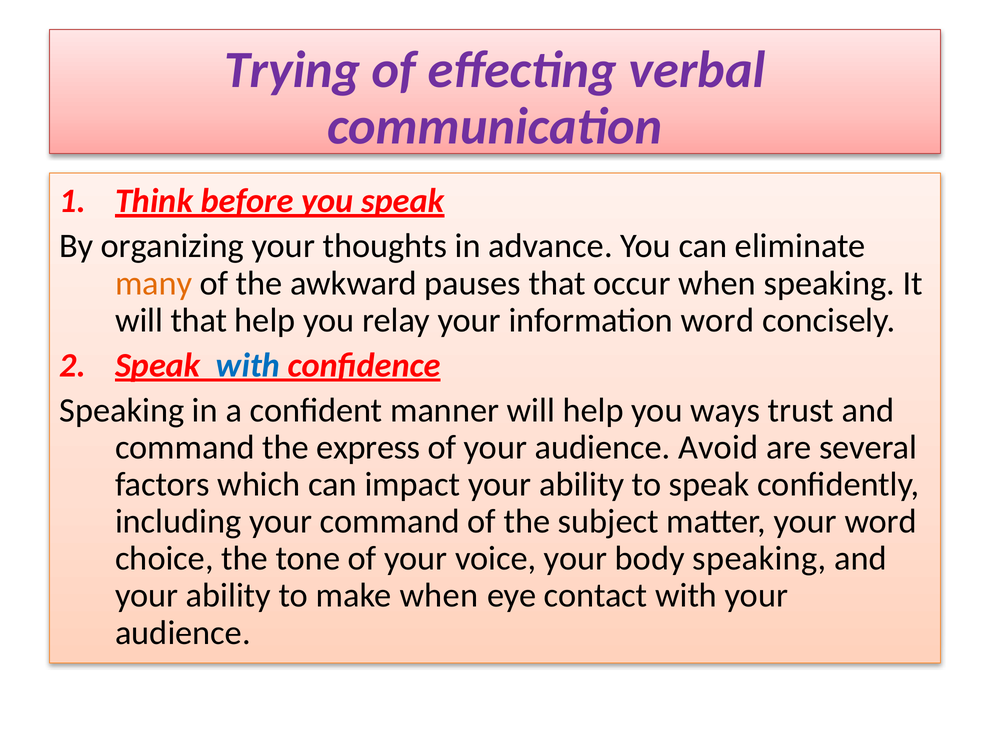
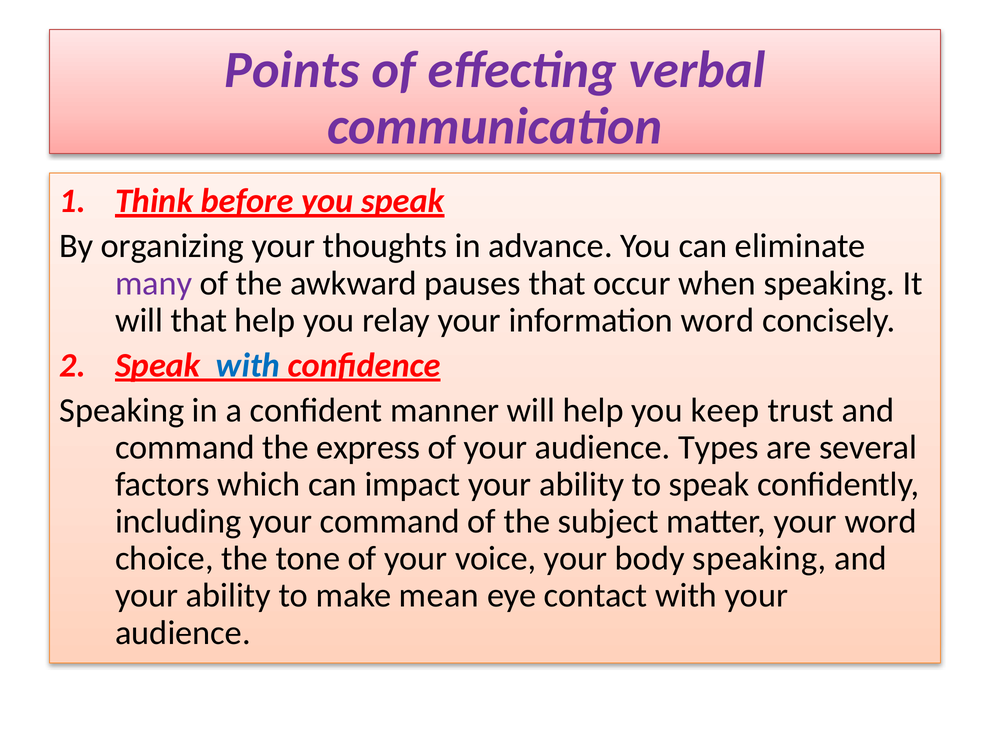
Trying: Trying -> Points
many colour: orange -> purple
ways: ways -> keep
Avoid: Avoid -> Types
make when: when -> mean
